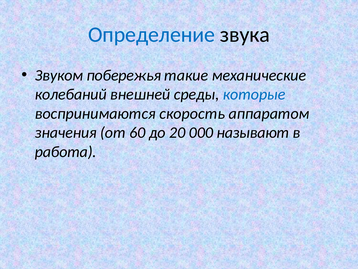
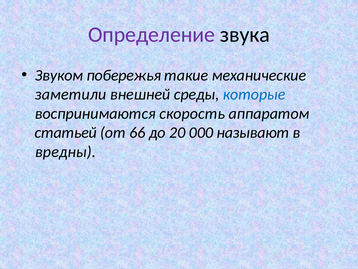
Определение colour: blue -> purple
колебаний: колебаний -> заметили
значения: значения -> статьей
60: 60 -> 66
работа: работа -> вредны
